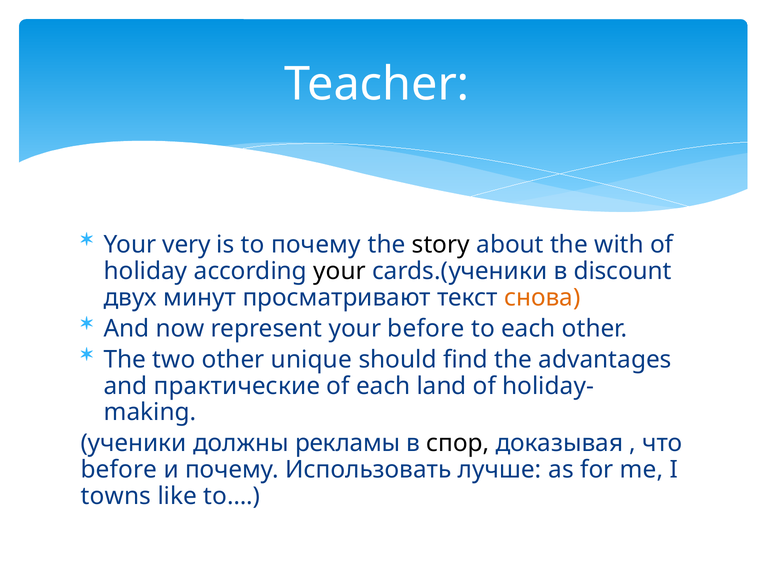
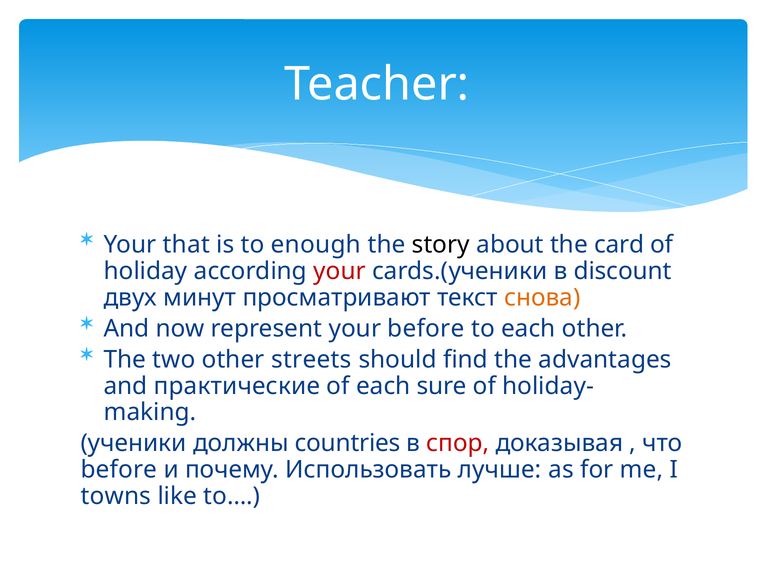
very: very -> that
to почему: почему -> enough
with: with -> card
your at (340, 271) colour: black -> red
unique: unique -> streets
land: land -> sure
рекламы: рекламы -> countries
спор colour: black -> red
